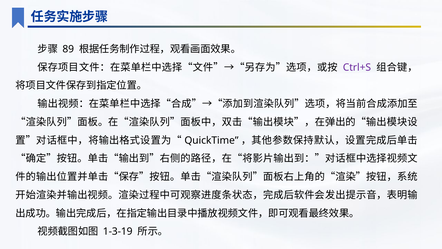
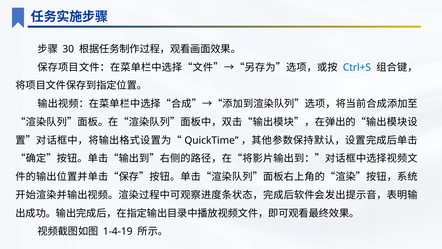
89: 89 -> 30
Ctrl+S colour: purple -> blue
1-3-19: 1-3-19 -> 1-4-19
